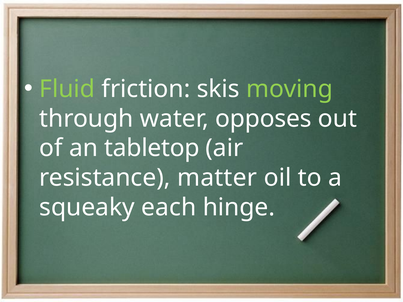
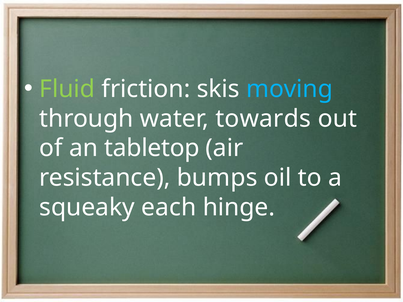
moving colour: light green -> light blue
opposes: opposes -> towards
matter: matter -> bumps
